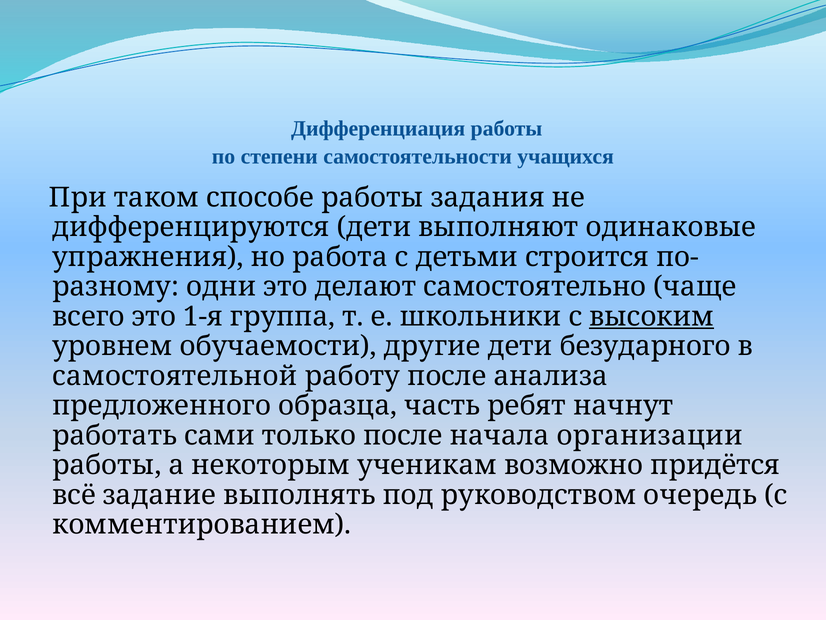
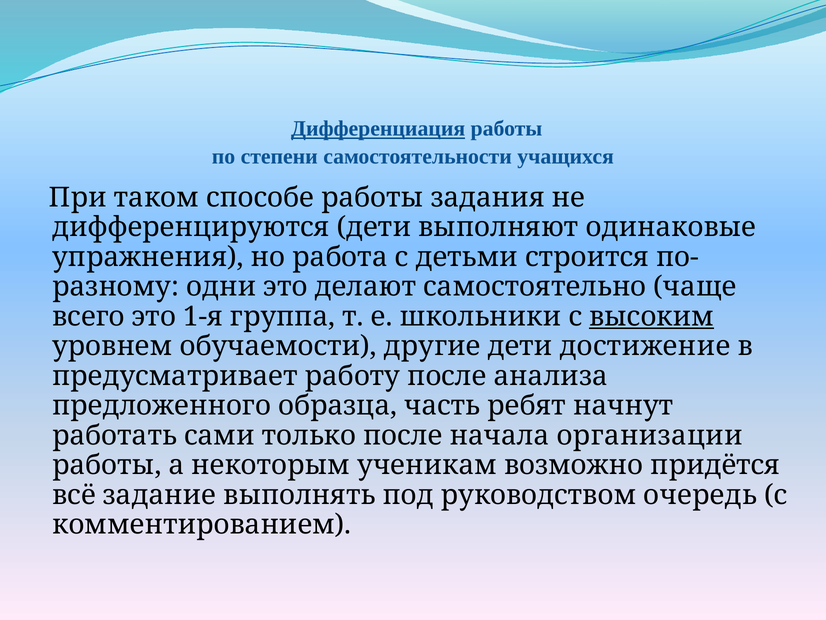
Дифференциация underline: none -> present
безударного: безударного -> достижение
самостоятельной: самостоятельной -> предусматривает
